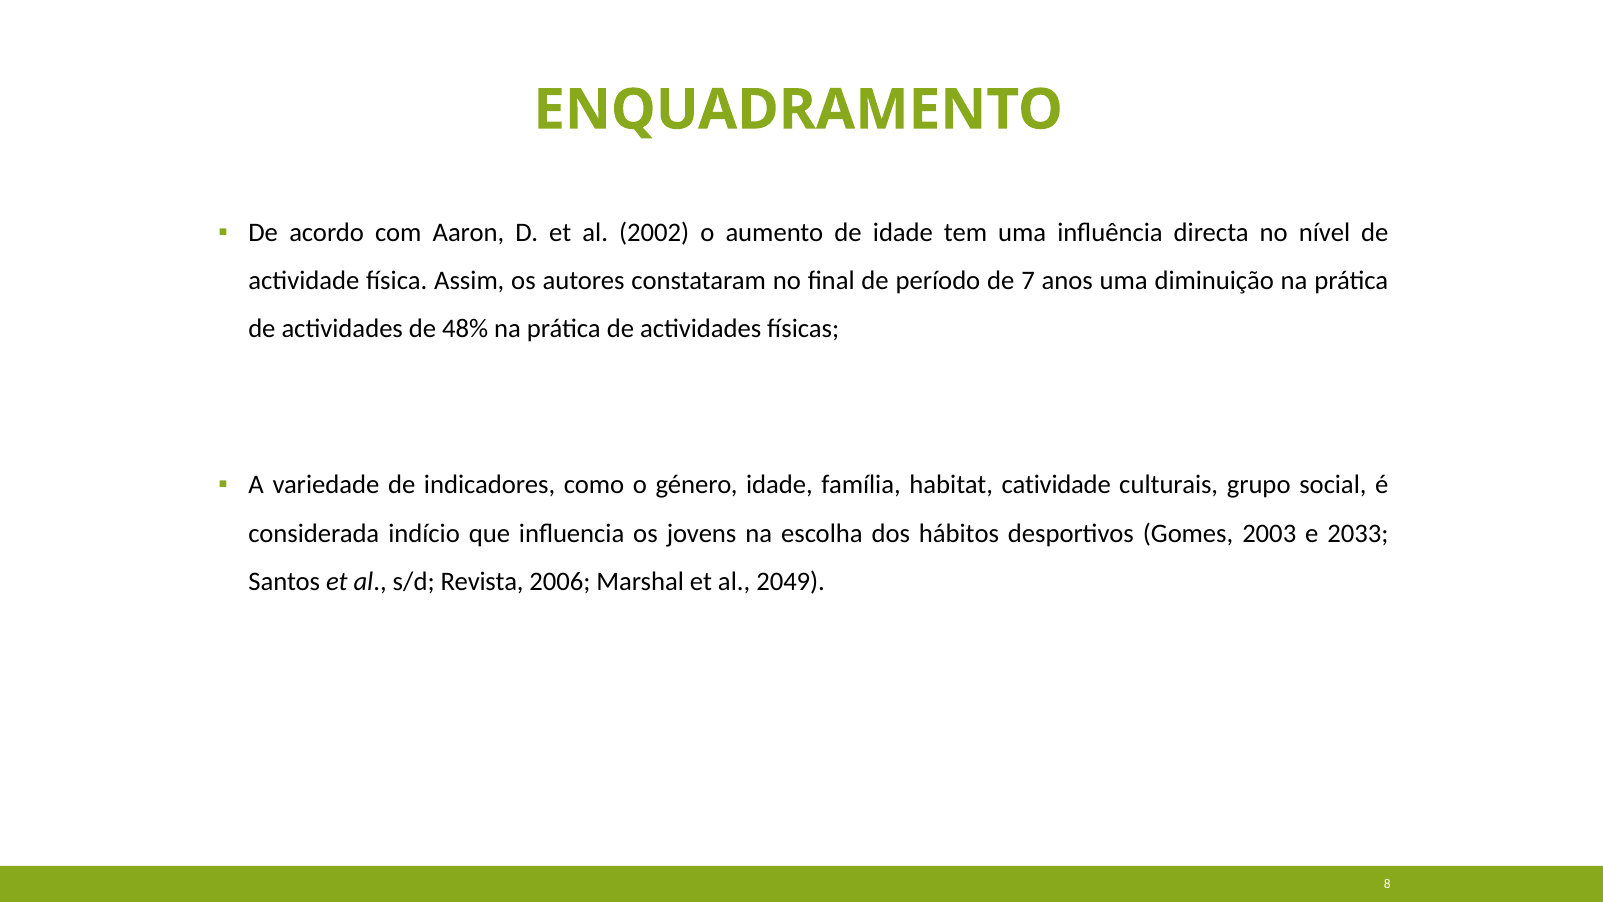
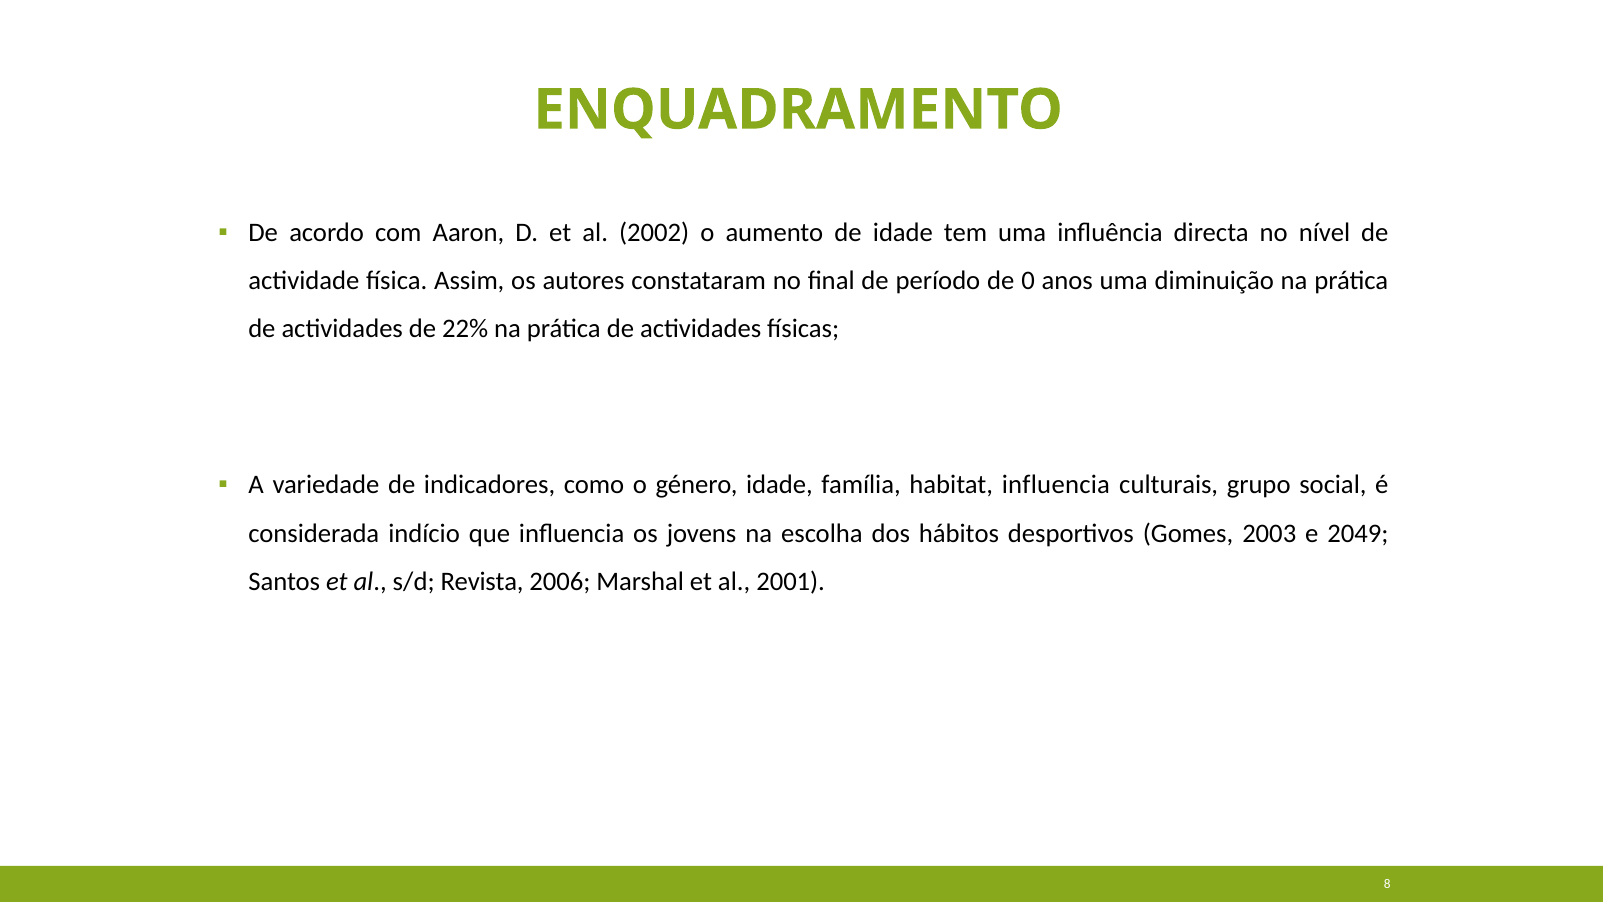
7: 7 -> 0
48%: 48% -> 22%
habitat catividade: catividade -> influencia
2033: 2033 -> 2049
2049: 2049 -> 2001
